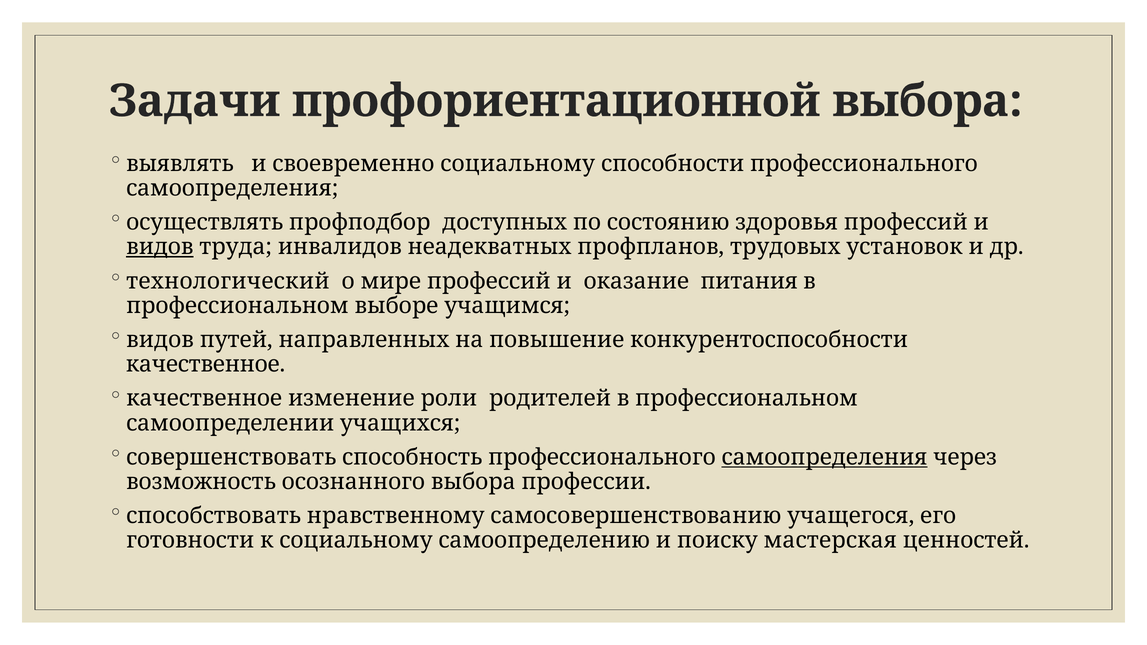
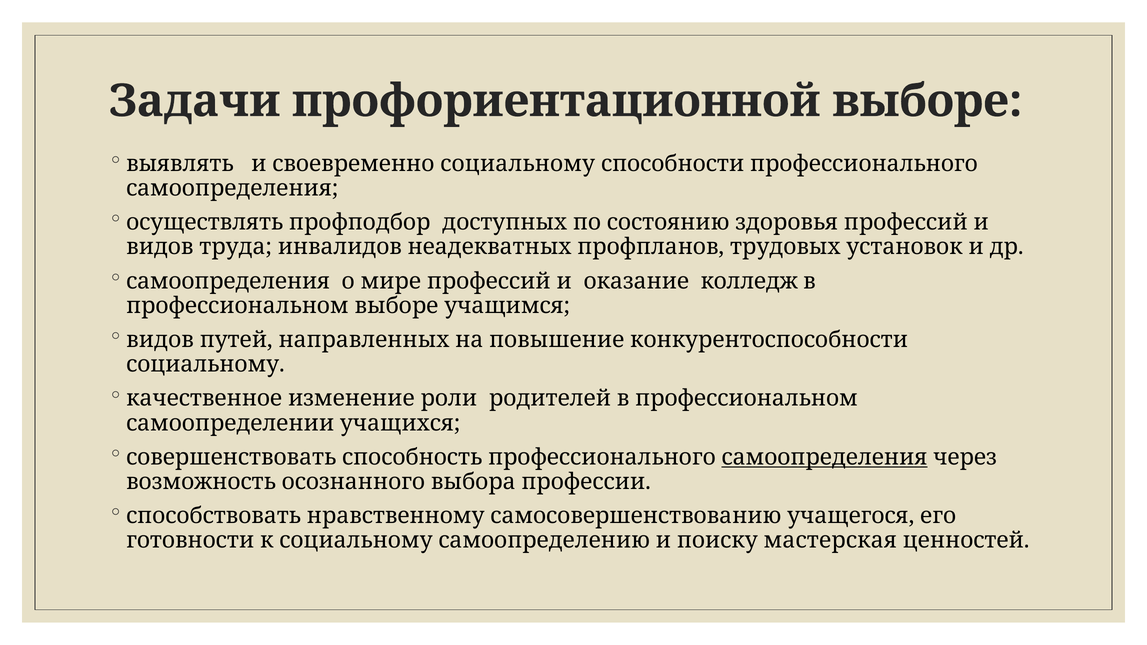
профориентационной выбора: выбора -> выборе
видов at (160, 247) underline: present -> none
технологический at (228, 281): технологический -> самоопределения
питания: питания -> колледж
качественное at (206, 364): качественное -> социальному
